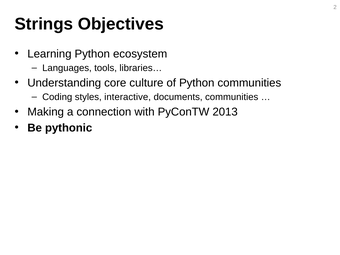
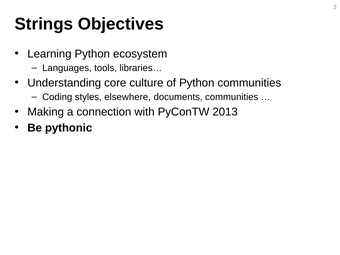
interactive: interactive -> elsewhere
